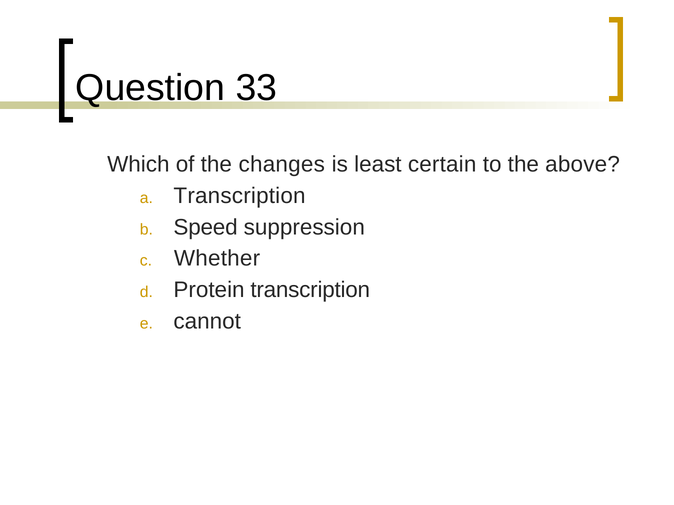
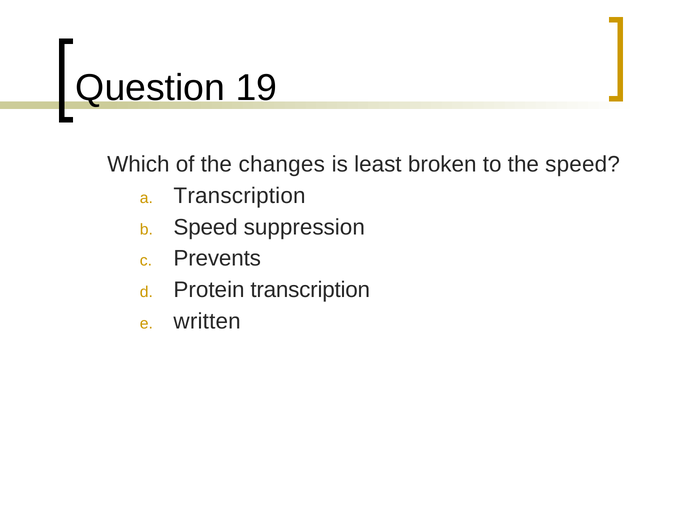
33: 33 -> 19
certain: certain -> broken
the above: above -> speed
Whether: Whether -> Prevents
cannot: cannot -> written
